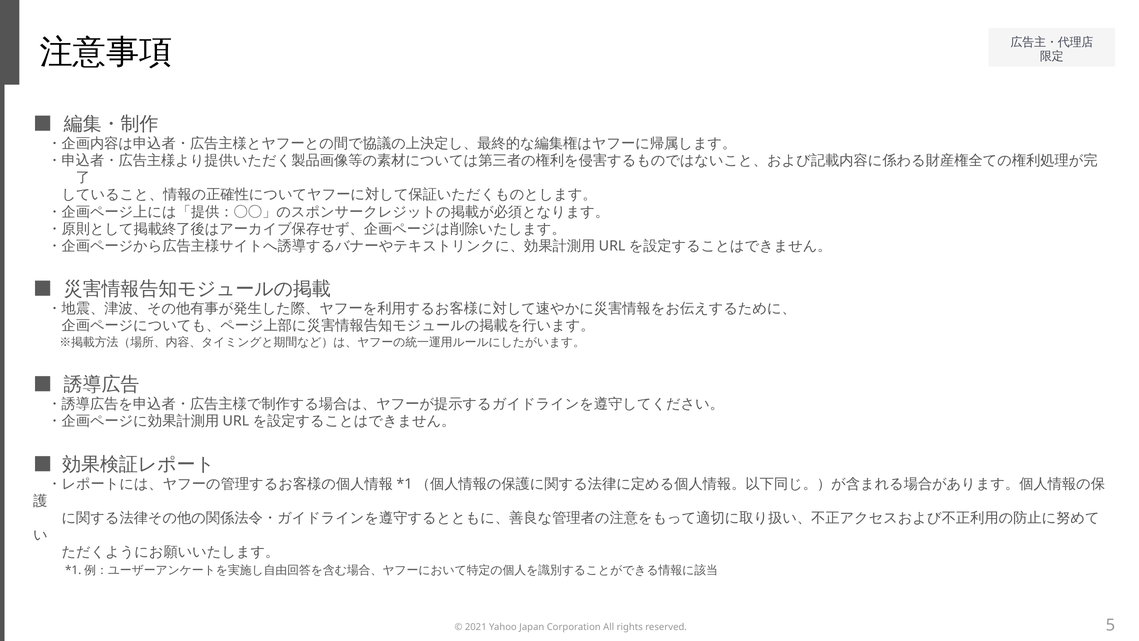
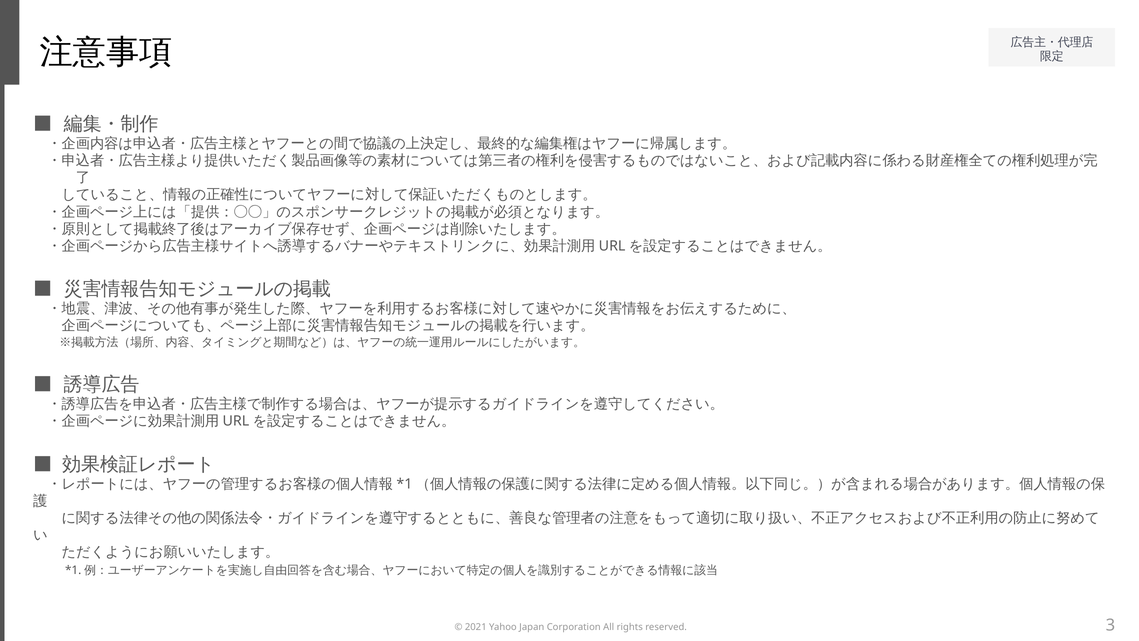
5: 5 -> 3
